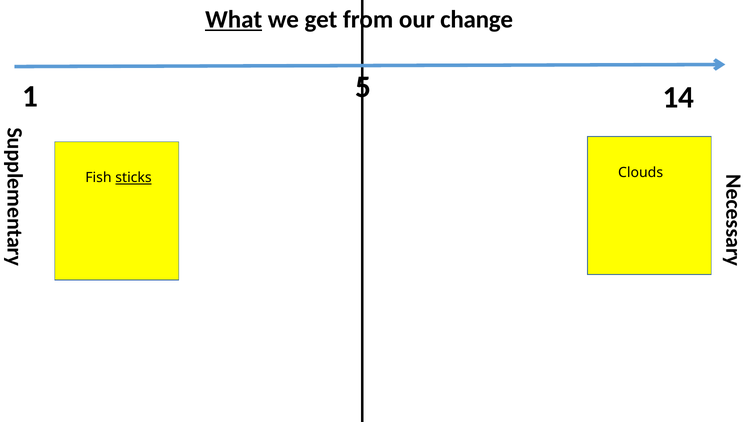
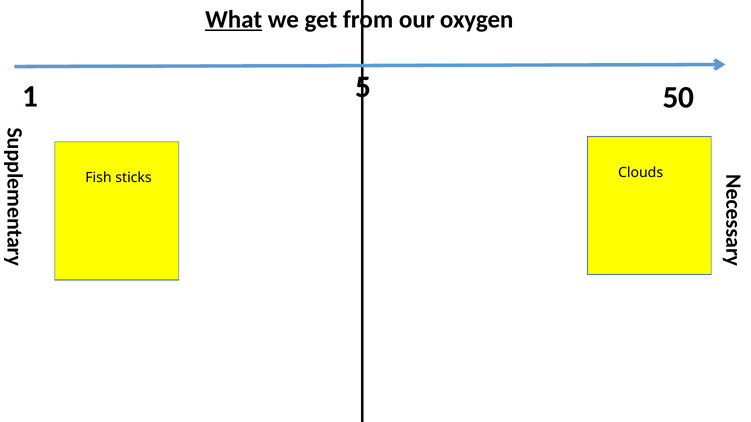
change: change -> oxygen
14: 14 -> 50
sticks underline: present -> none
